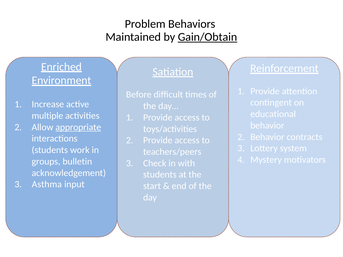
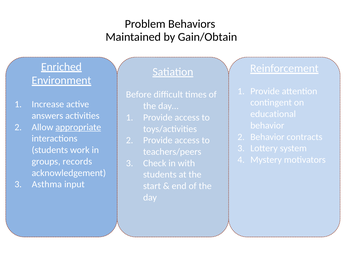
Gain/Obtain underline: present -> none
multiple: multiple -> answers
bulletin: bulletin -> records
